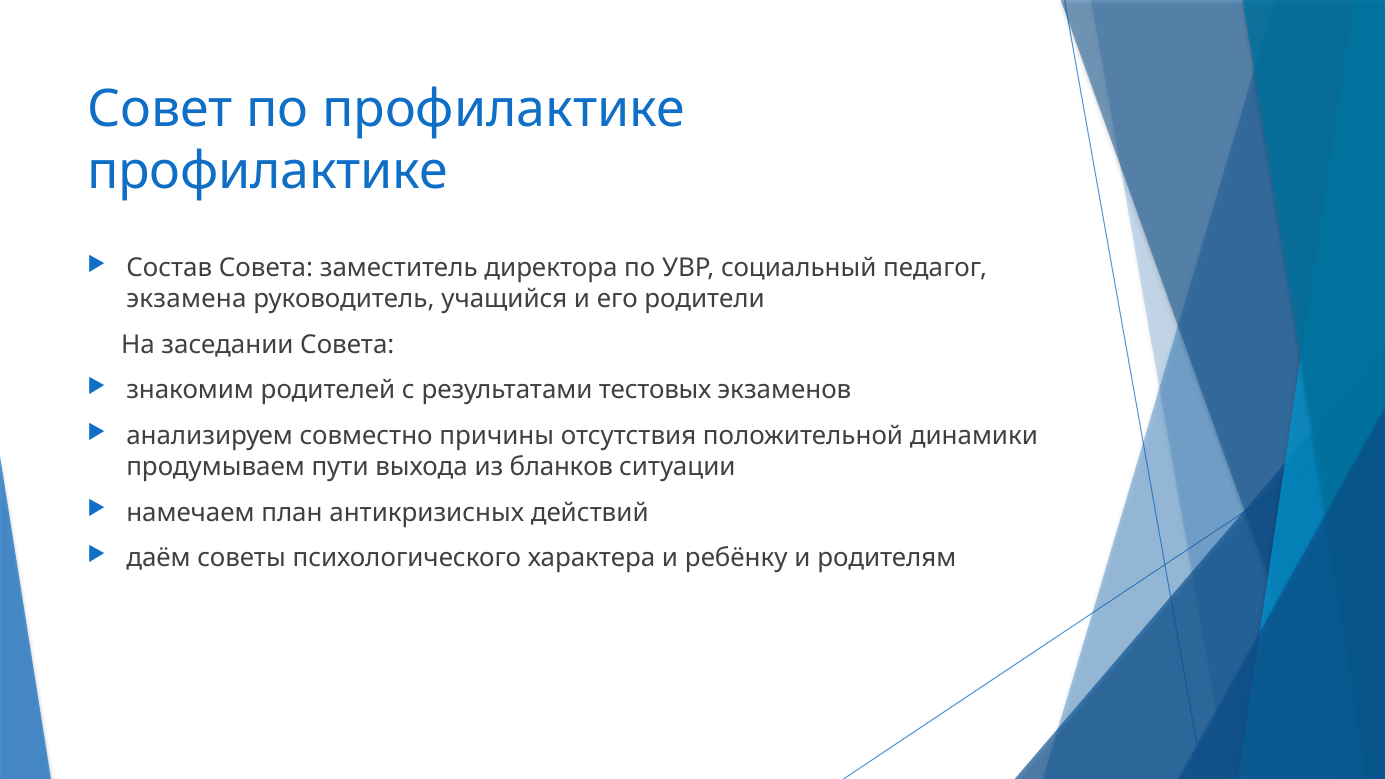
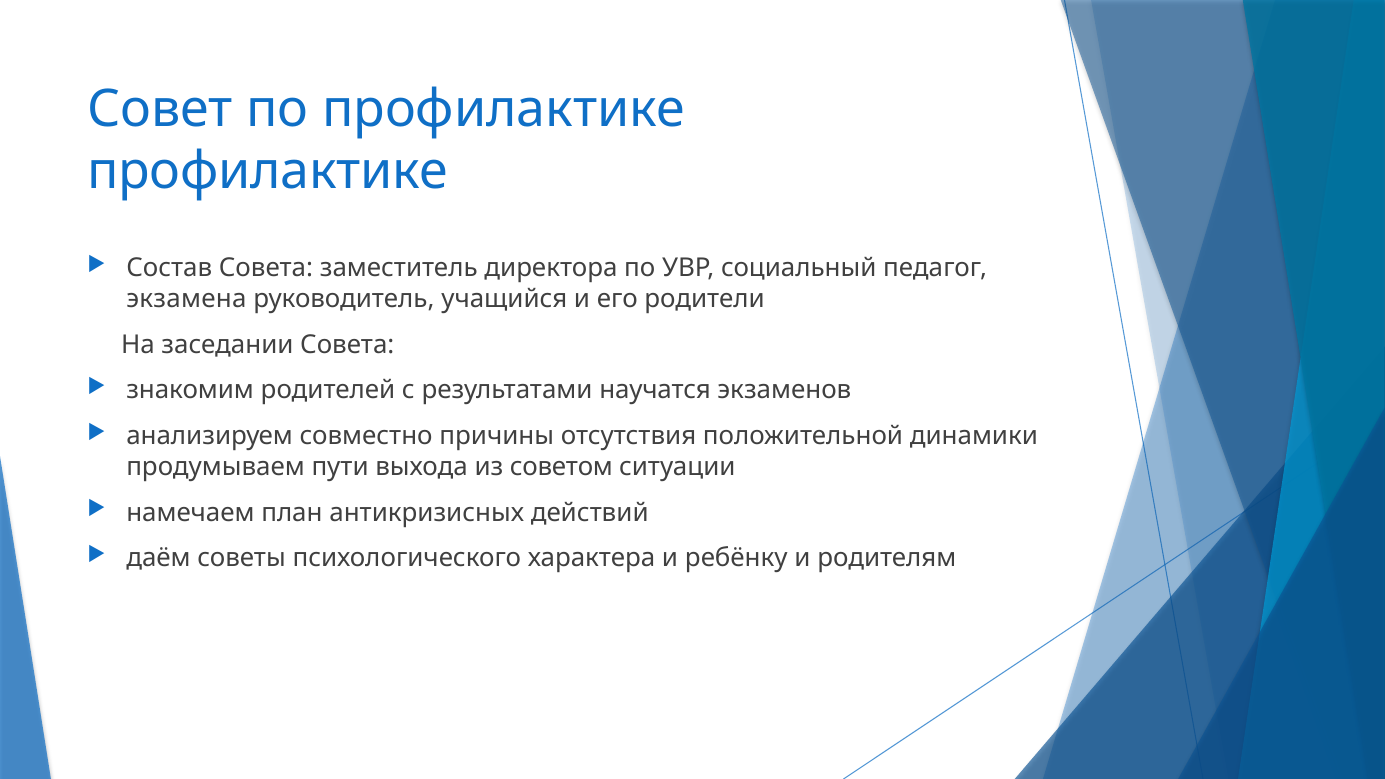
тестовых: тестовых -> научатся
бланков: бланков -> советом
